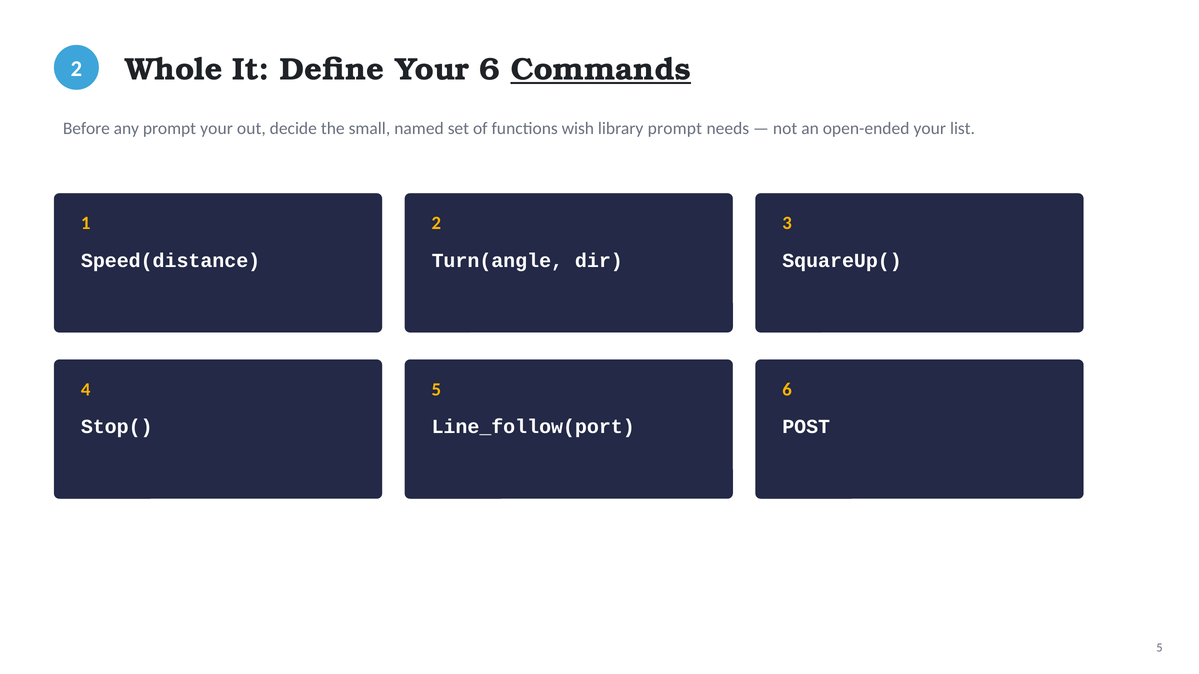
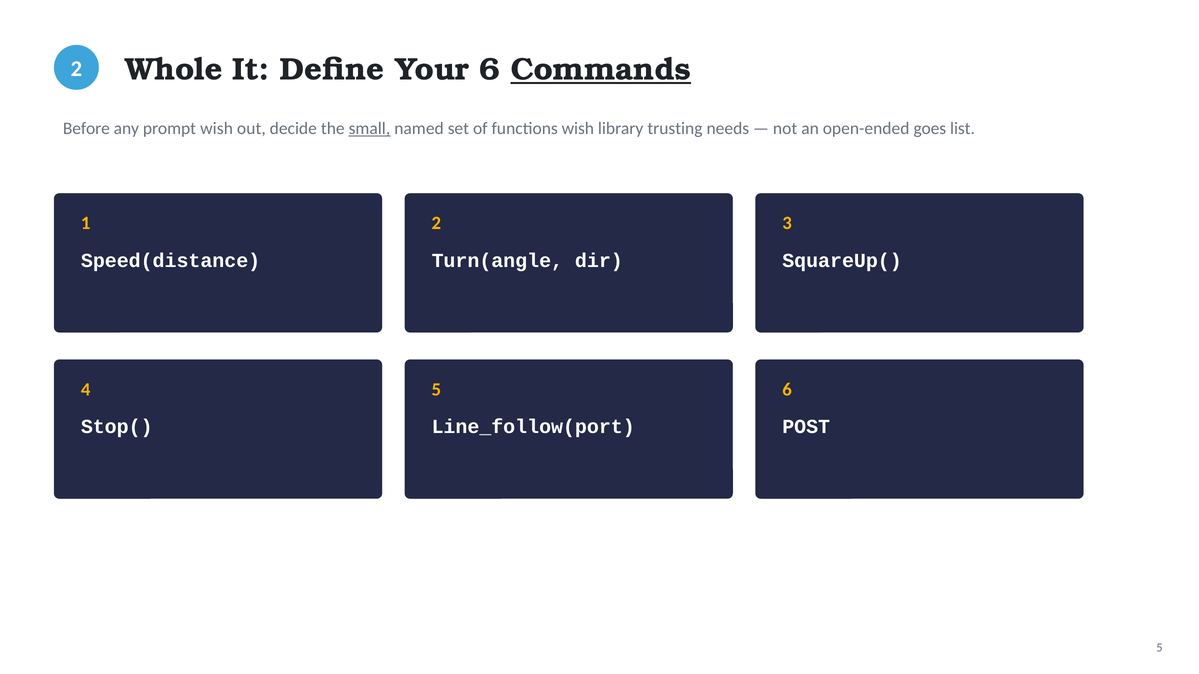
prompt your: your -> wish
small underline: none -> present
library prompt: prompt -> trusting
open-ended your: your -> goes
